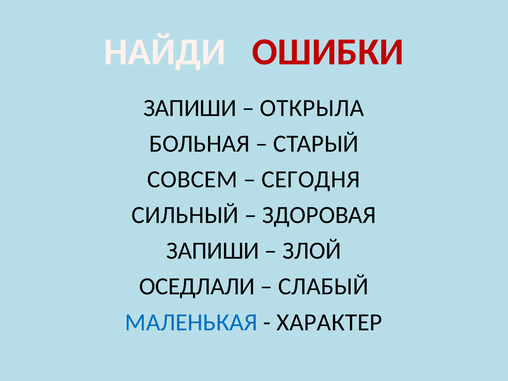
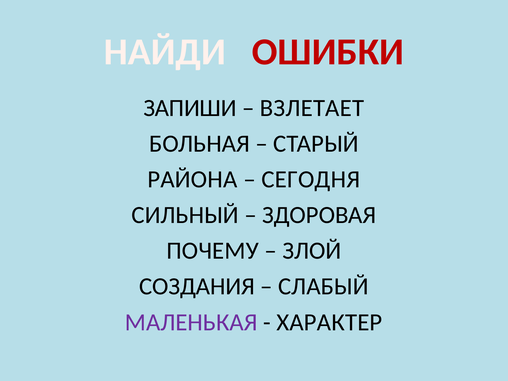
ОТКРЫЛА: ОТКРЫЛА -> ВЗЛЕТАЕТ
СОВСЕМ: СОВСЕМ -> РАЙОНА
ЗАПИШИ at (213, 251): ЗАПИШИ -> ПОЧЕМУ
ОСЕДЛАЛИ: ОСЕДЛАЛИ -> СОЗДАНИЯ
МАЛЕНЬКАЯ colour: blue -> purple
